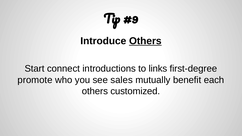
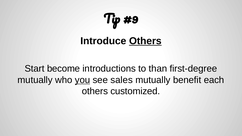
connect: connect -> become
links: links -> than
promote at (35, 80): promote -> mutually
you underline: none -> present
